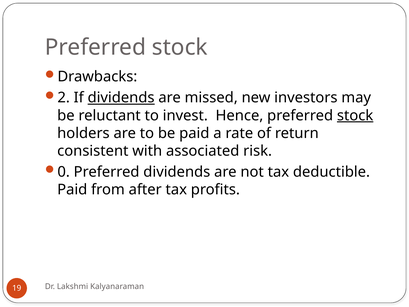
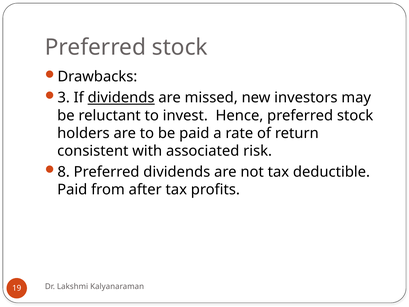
2: 2 -> 3
stock at (355, 115) underline: present -> none
0: 0 -> 8
